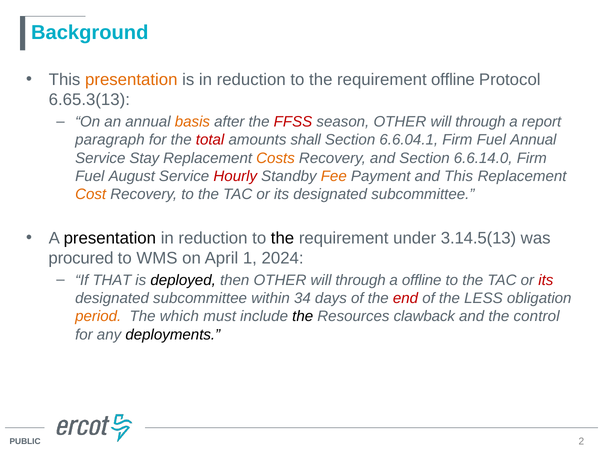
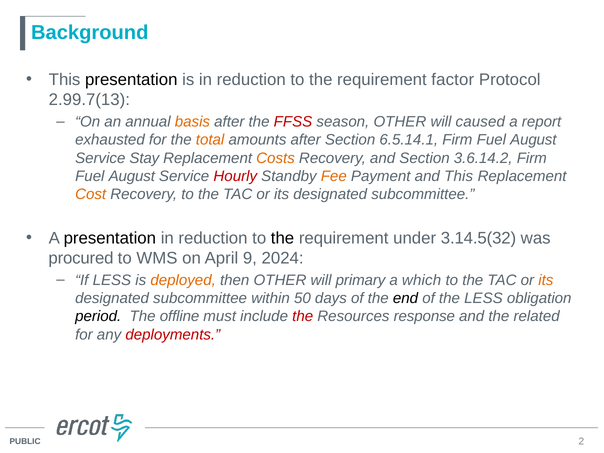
presentation at (131, 80) colour: orange -> black
requirement offline: offline -> factor
6.65.3(13: 6.65.3(13 -> 2.99.7(13
through at (480, 122): through -> caused
paragraph: paragraph -> exhausted
total colour: red -> orange
amounts shall: shall -> after
6.6.04.1: 6.6.04.1 -> 6.5.14.1
Annual at (533, 140): Annual -> August
6.6.14.0: 6.6.14.0 -> 3.6.14.2
3.14.5(13: 3.14.5(13 -> 3.14.5(32
1: 1 -> 9
If THAT: THAT -> LESS
deployed colour: black -> orange
through at (361, 280): through -> primary
a offline: offline -> which
its at (546, 280) colour: red -> orange
34: 34 -> 50
end colour: red -> black
period colour: orange -> black
which: which -> offline
the at (303, 316) colour: black -> red
clawback: clawback -> response
control: control -> related
deployments colour: black -> red
